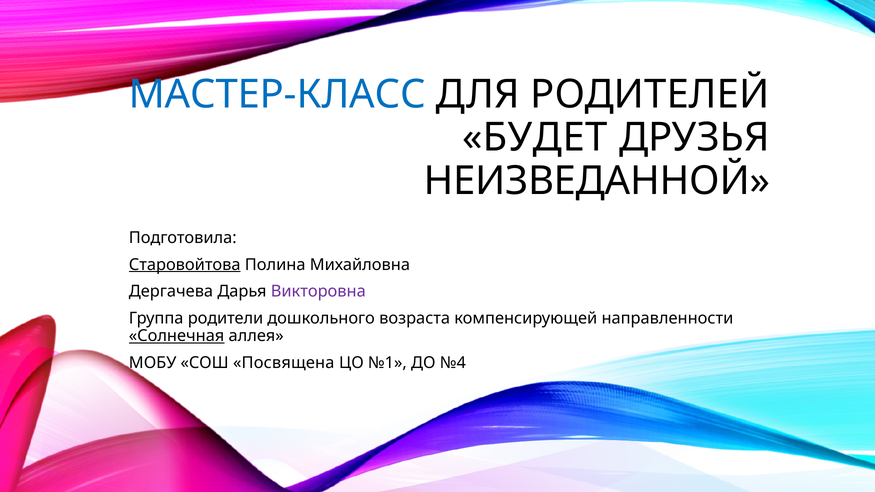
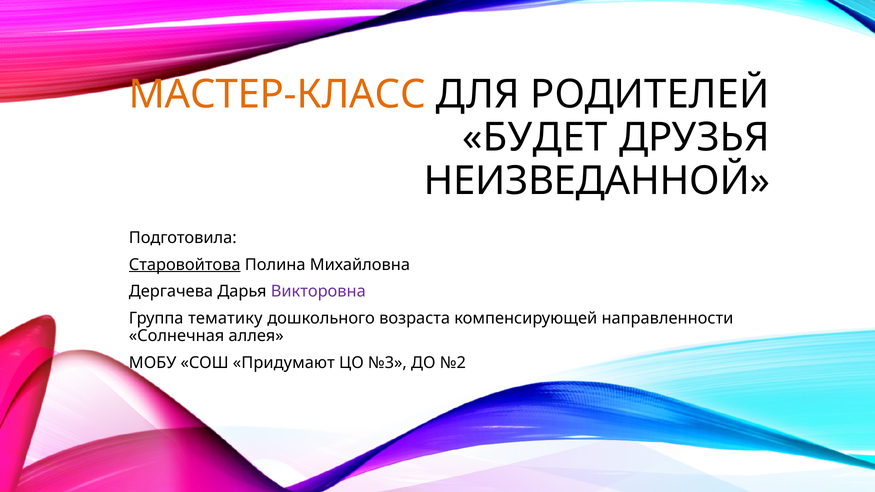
МАСТЕР-КЛАСС colour: blue -> orange
родители: родители -> тематику
Солнечная underline: present -> none
Посвящена: Посвящена -> Придумают
№1: №1 -> №3
№4: №4 -> №2
